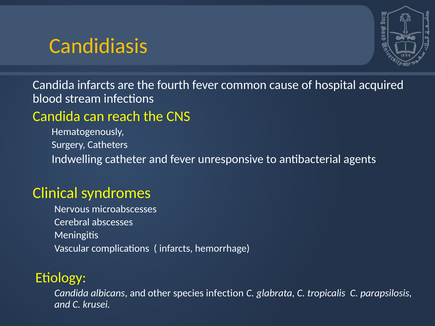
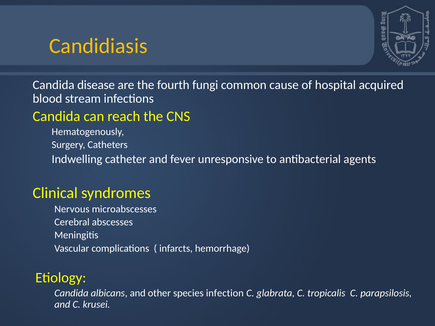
Candida infarcts: infarcts -> disease
fourth fever: fever -> fungi
